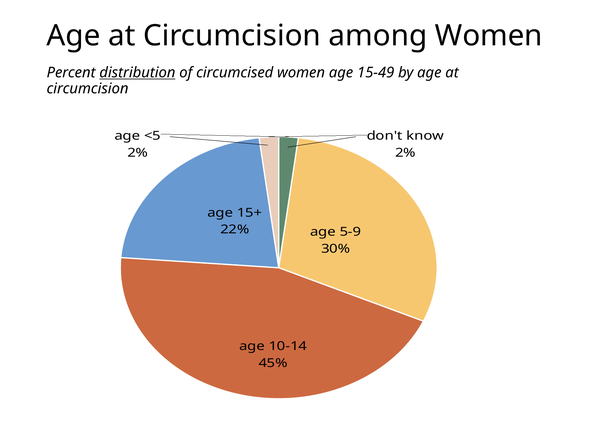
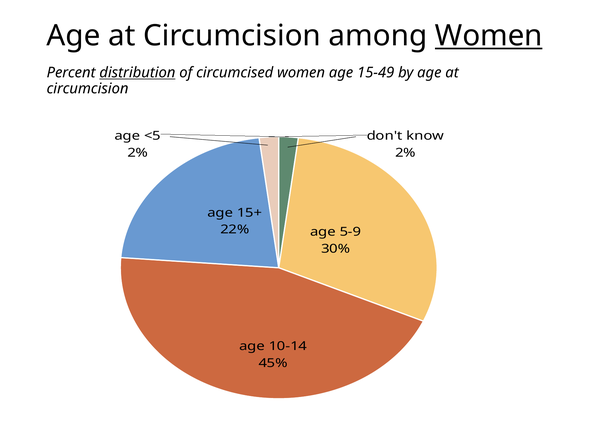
Women at (489, 36) underline: none -> present
